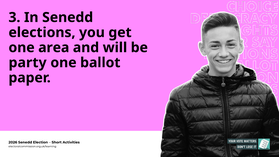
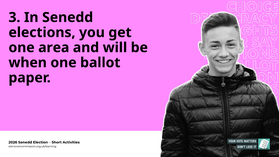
party: party -> when
